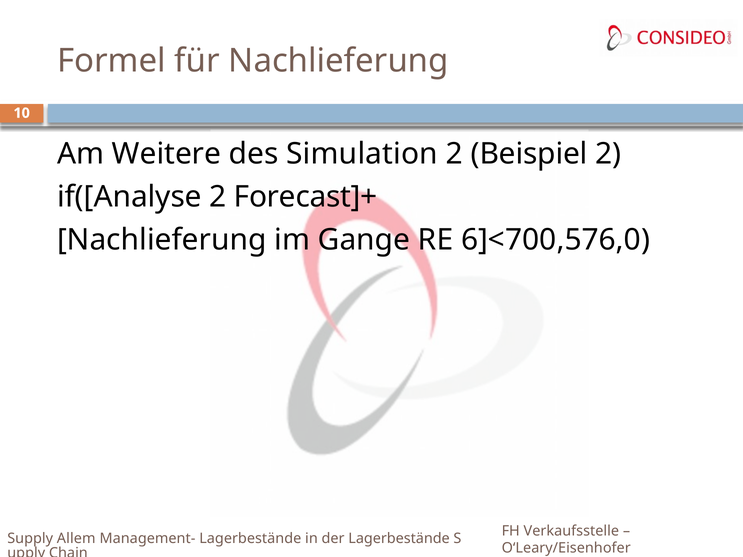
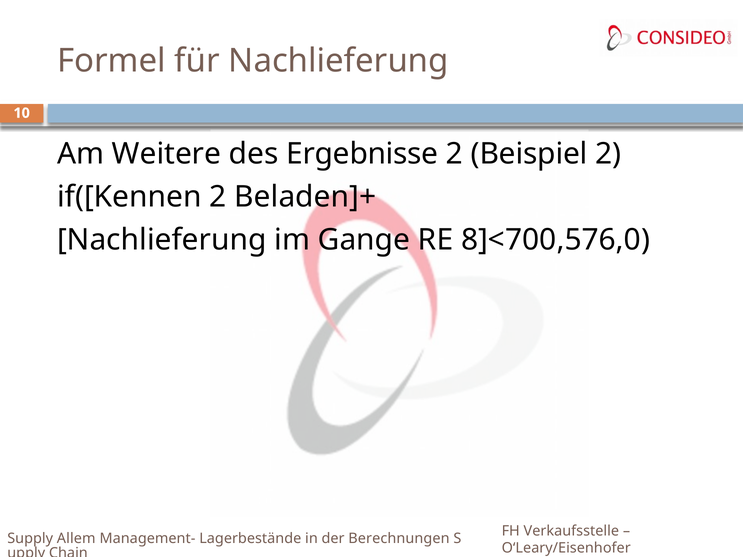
Simulation: Simulation -> Ergebnisse
if([Analyse: if([Analyse -> if([Kennen
Forecast]+: Forecast]+ -> Beladen]+
6]<700,576,0: 6]<700,576,0 -> 8]<700,576,0
der Lagerbestände: Lagerbestände -> Berechnungen
